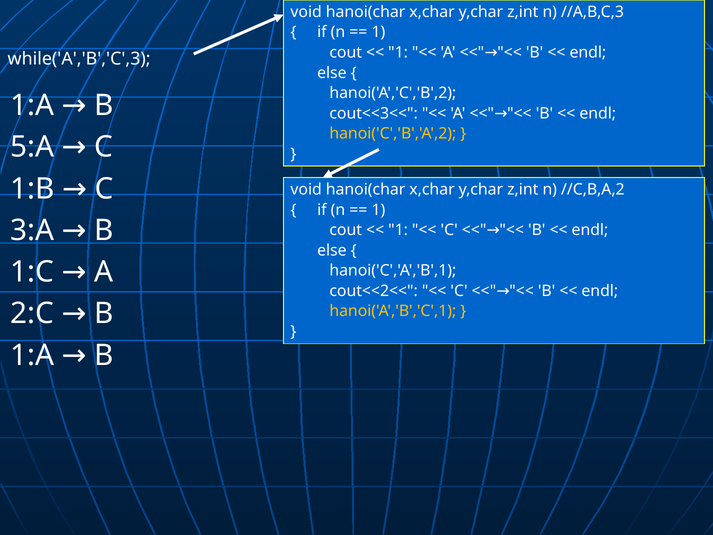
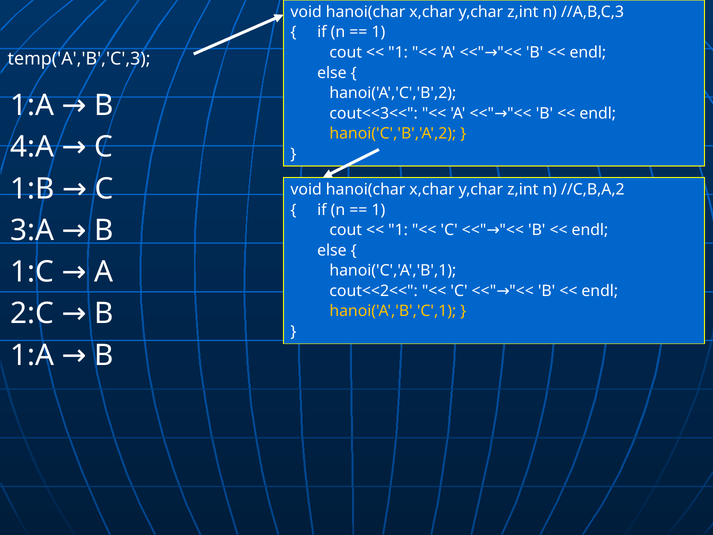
while('A','B','C',3: while('A','B','C',3 -> temp('A','B','C',3
5:A: 5:A -> 4:A
